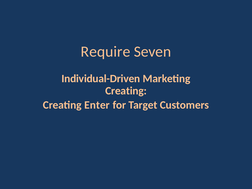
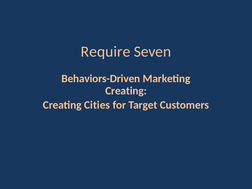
Individual-Driven: Individual-Driven -> Behaviors-Driven
Enter: Enter -> Cities
